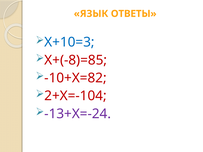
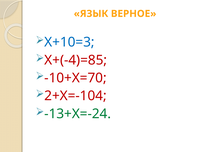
ОТВЕТЫ: ОТВЕТЫ -> ВЕРНОЕ
Х+(-8)=85: Х+(-8)=85 -> Х+(-4)=85
-10+Х=82: -10+Х=82 -> -10+Х=70
-13+Х=-24 colour: purple -> green
